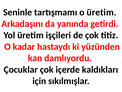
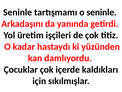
o üretim: üretim -> seninle
